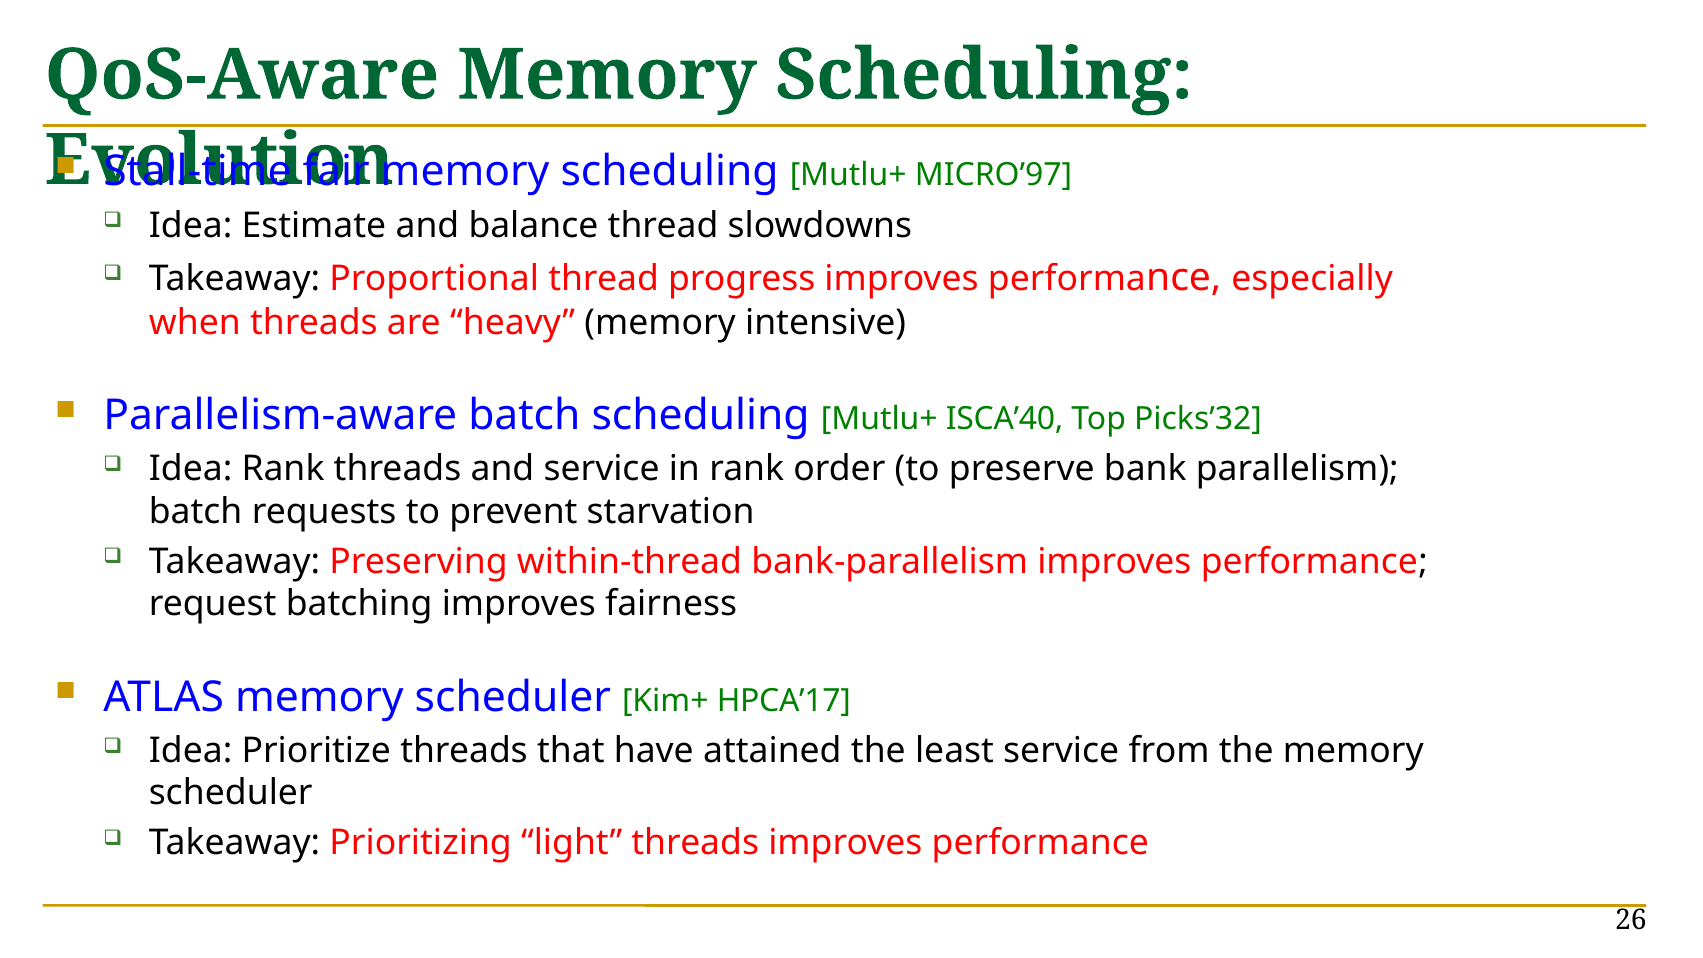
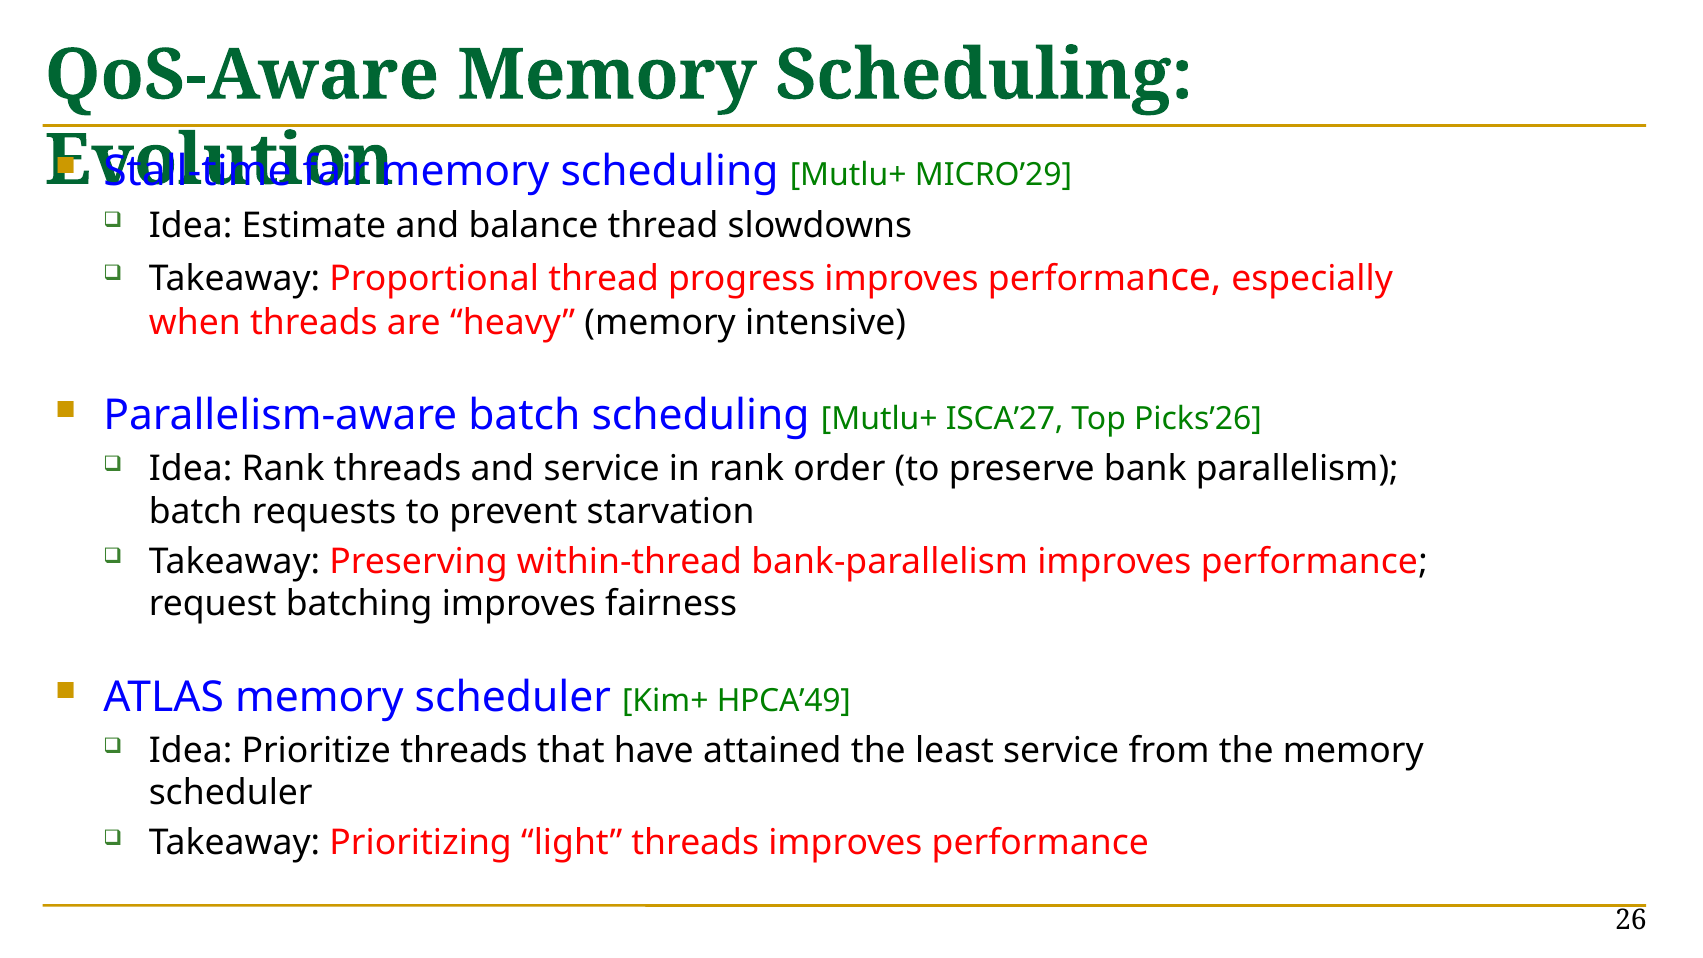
MICRO’97: MICRO’97 -> MICRO’29
ISCA’40: ISCA’40 -> ISCA’27
Picks’32: Picks’32 -> Picks’26
HPCA’17: HPCA’17 -> HPCA’49
